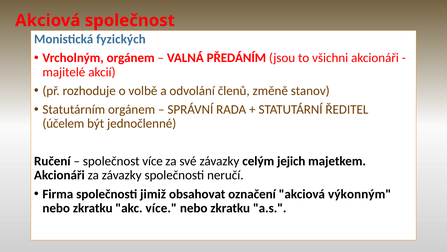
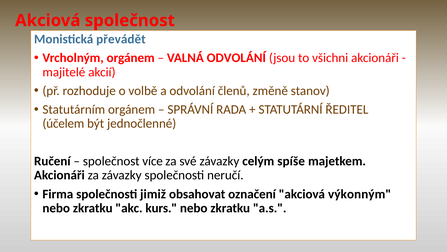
fyzických: fyzických -> převádět
VALNÁ PŘEDÁNÍM: PŘEDÁNÍM -> ODVOLÁNÍ
jejich: jejich -> spíše
akc více: více -> kurs
